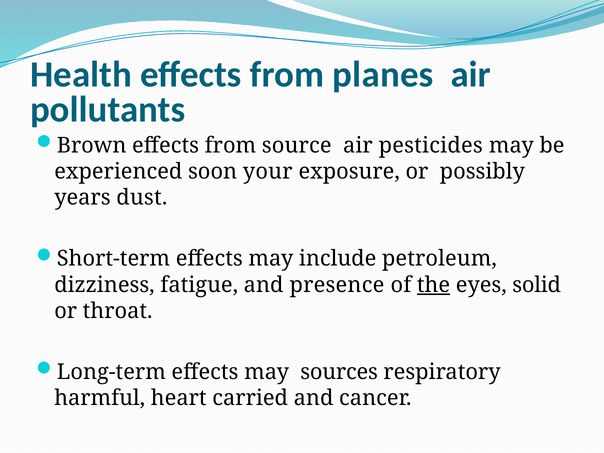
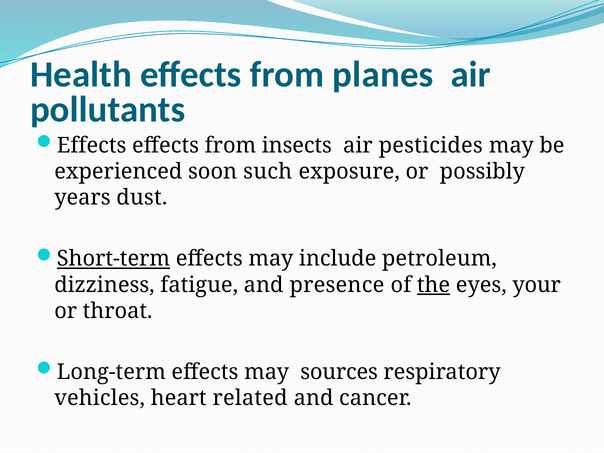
Brown at (92, 145): Brown -> Effects
source: source -> insects
your: your -> such
Short-term underline: none -> present
solid: solid -> your
harmful: harmful -> vehicles
carried: carried -> related
